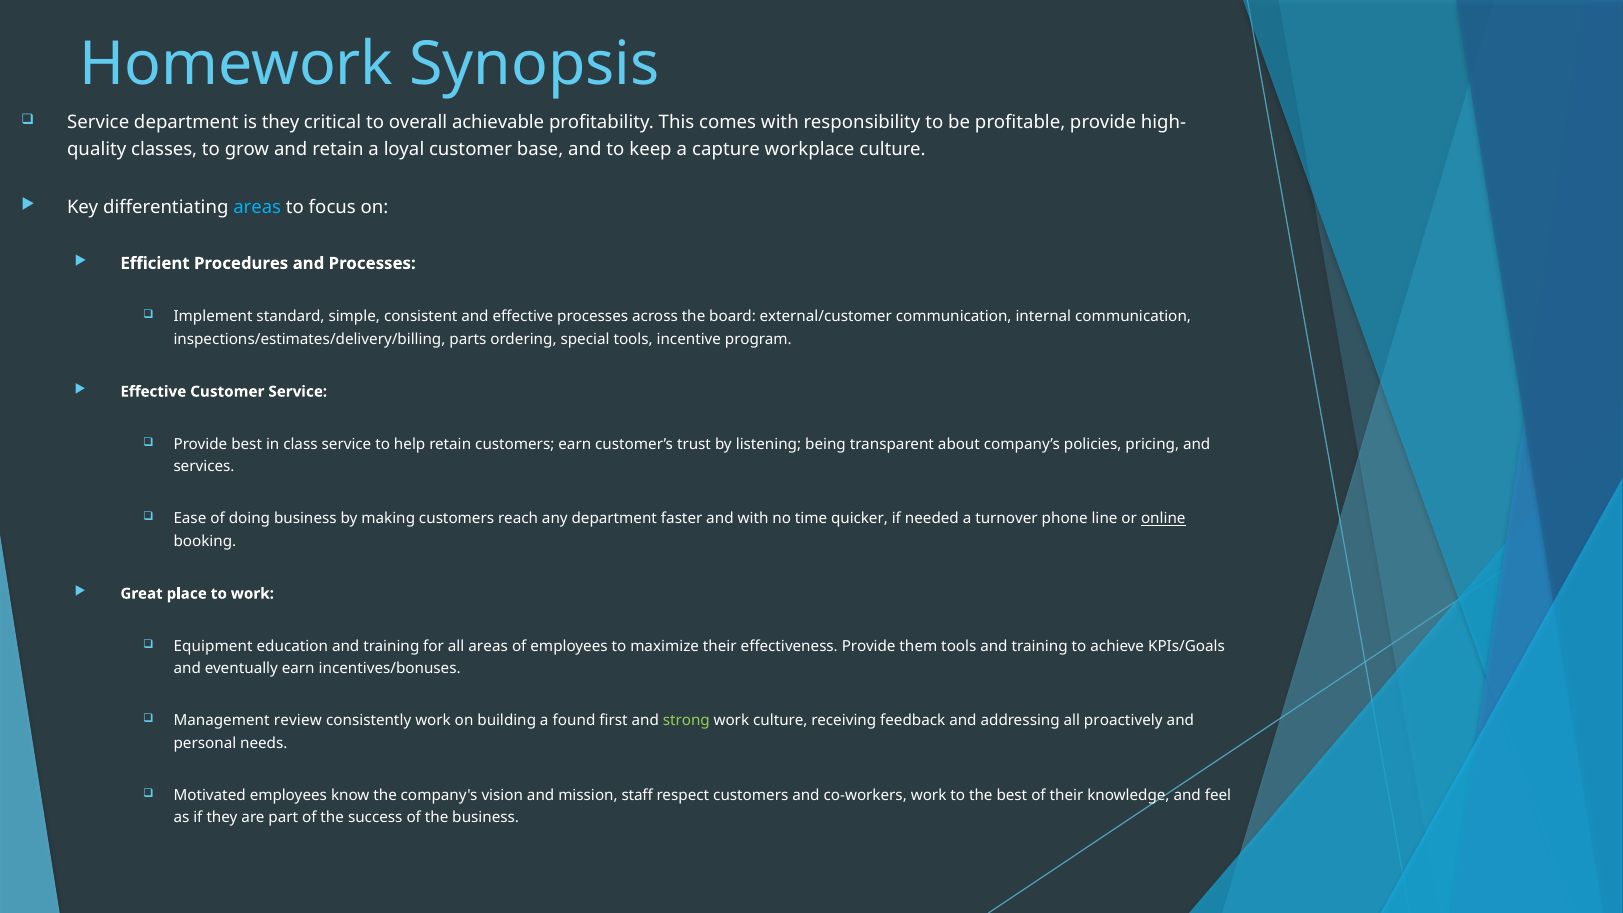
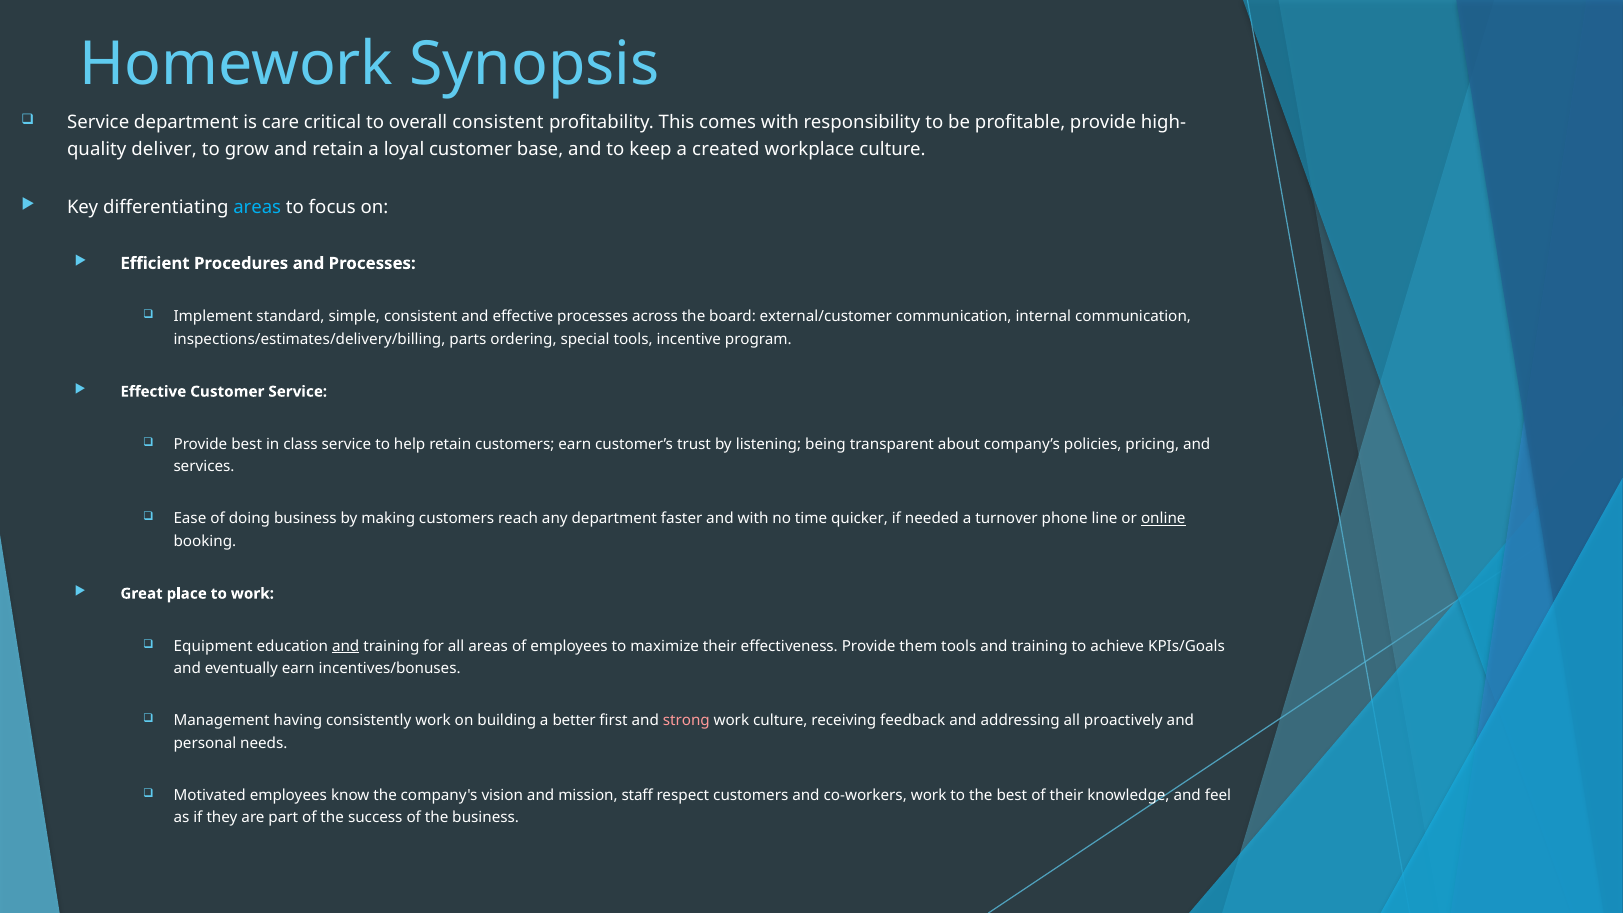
is they: they -> care
overall achievable: achievable -> consistent
classes: classes -> deliver
capture: capture -> created
and at (346, 646) underline: none -> present
review: review -> having
found: found -> better
strong colour: light green -> pink
